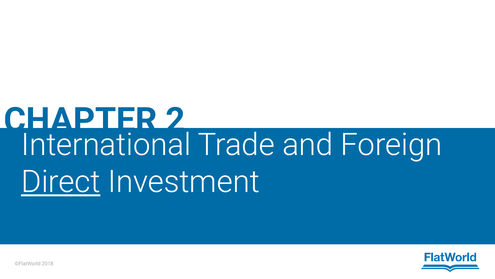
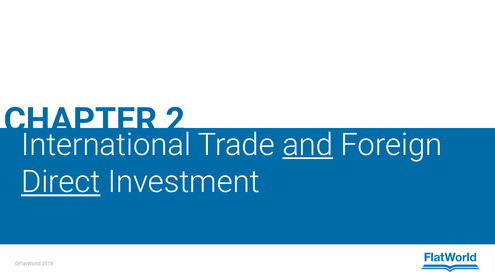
and underline: none -> present
